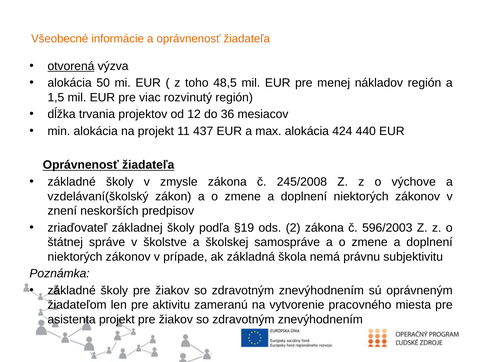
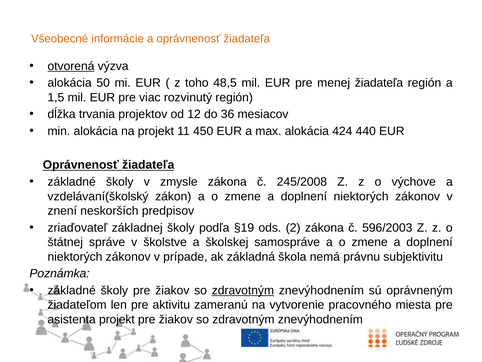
menej nákladov: nákladov -> žiadateľa
437: 437 -> 450
zdravotným at (243, 290) underline: none -> present
